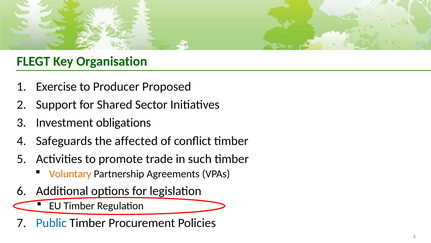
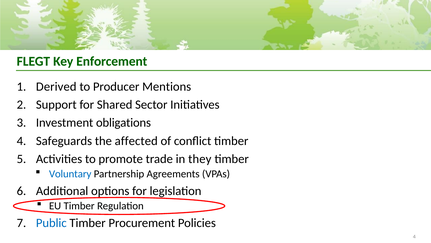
Organisation: Organisation -> Enforcement
Exercise: Exercise -> Derived
Proposed: Proposed -> Mentions
such: such -> they
Voluntary colour: orange -> blue
